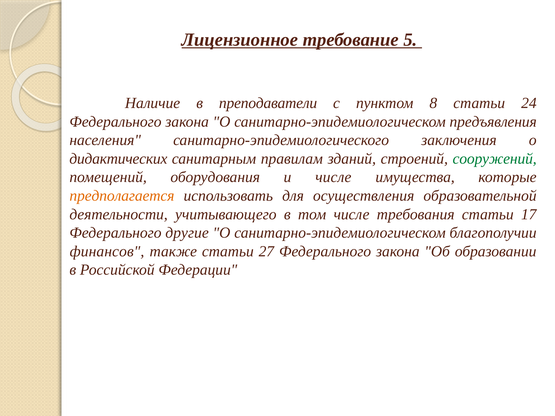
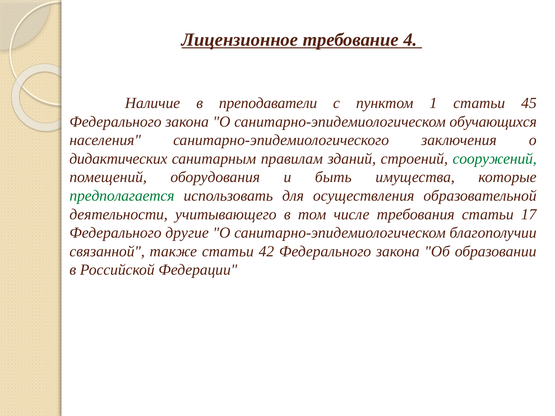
5: 5 -> 4
8: 8 -> 1
24: 24 -> 45
предъявления: предъявления -> обучающихся
и числе: числе -> быть
предполагается colour: orange -> green
финансов: финансов -> связанной
27: 27 -> 42
